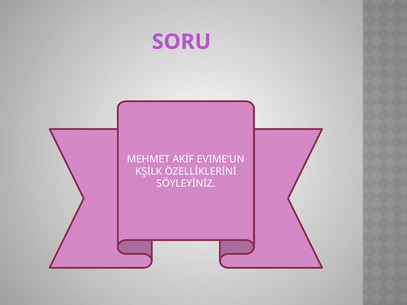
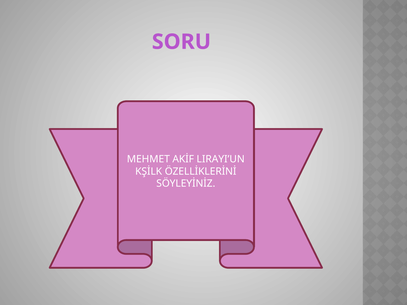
EVIME’UN: EVIME’UN -> LIRAYI’UN
